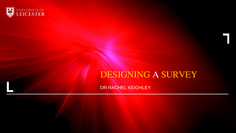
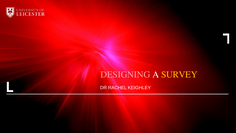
DESIGNING colour: yellow -> pink
